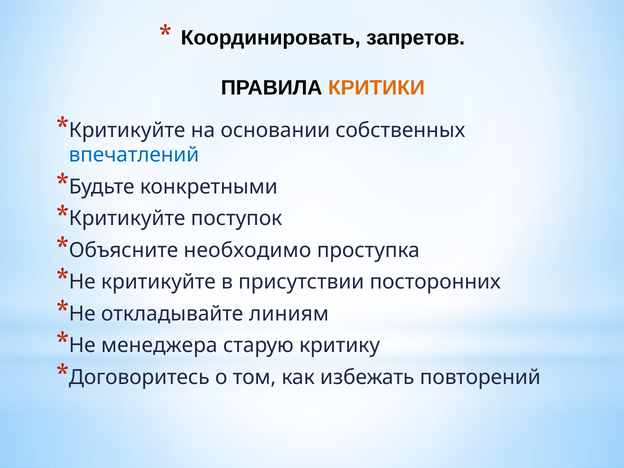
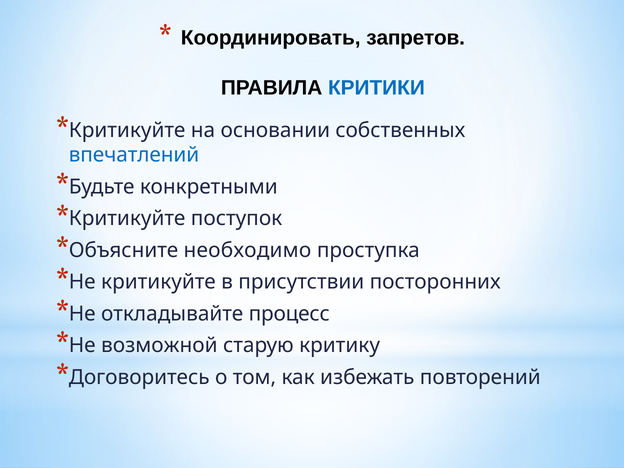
КРИТИКИ colour: orange -> blue
линиям: линиям -> процесс
менеджера: менеджера -> возможной
